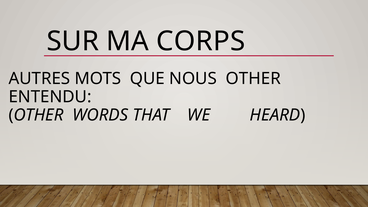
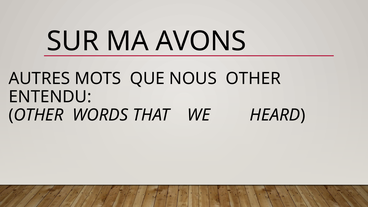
CORPS: CORPS -> AVONS
